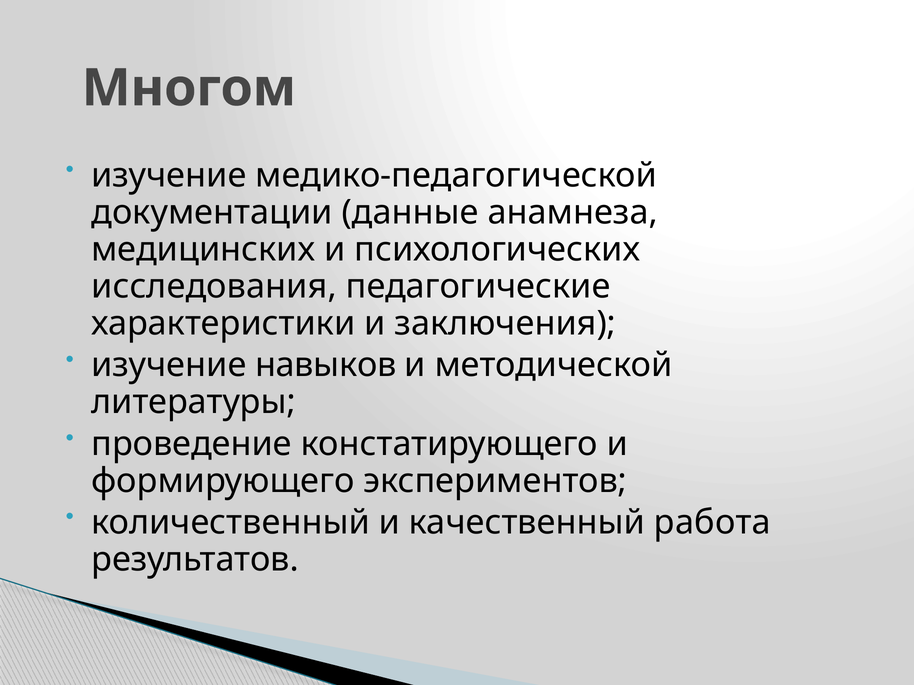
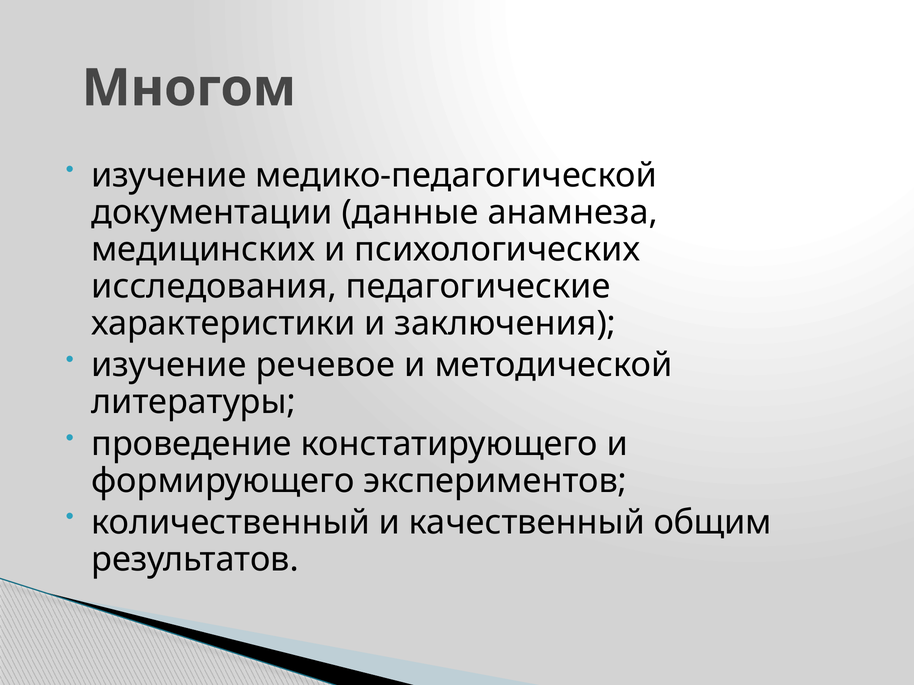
навыков: навыков -> речевое
работа: работа -> общим
